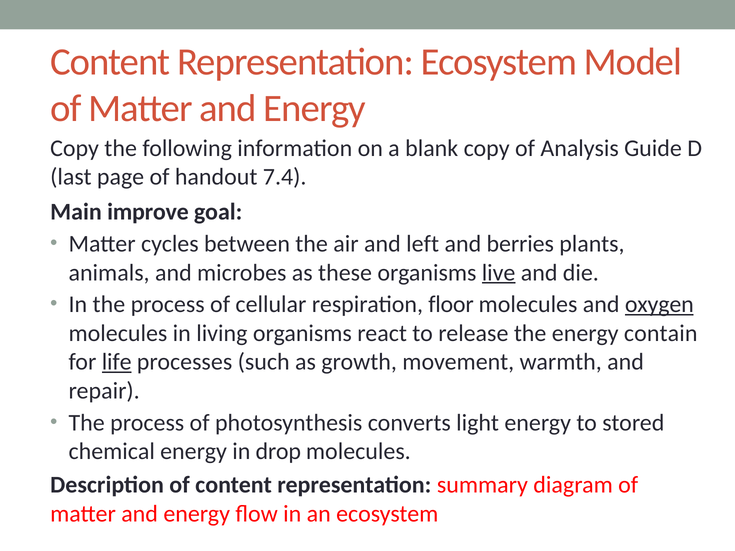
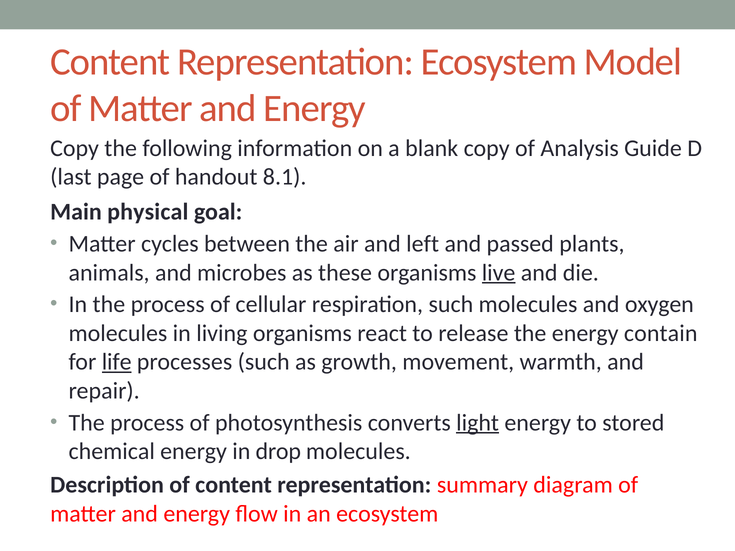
7.4: 7.4 -> 8.1
improve: improve -> physical
berries: berries -> passed
respiration floor: floor -> such
oxygen underline: present -> none
light underline: none -> present
